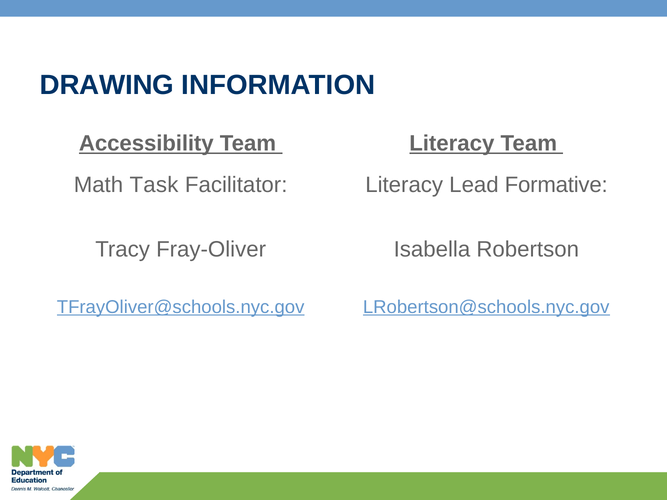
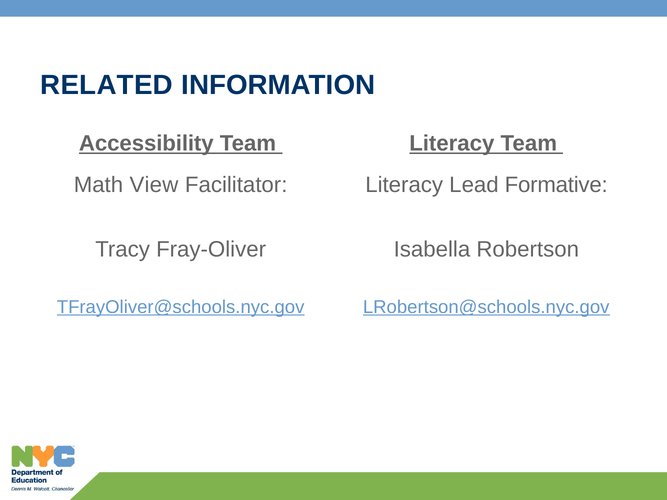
DRAWING: DRAWING -> RELATED
Task: Task -> View
